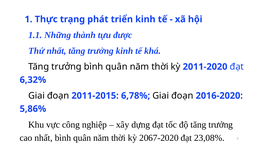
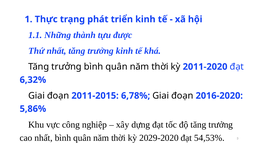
2067-2020: 2067-2020 -> 2029-2020
23,08%: 23,08% -> 54,53%
